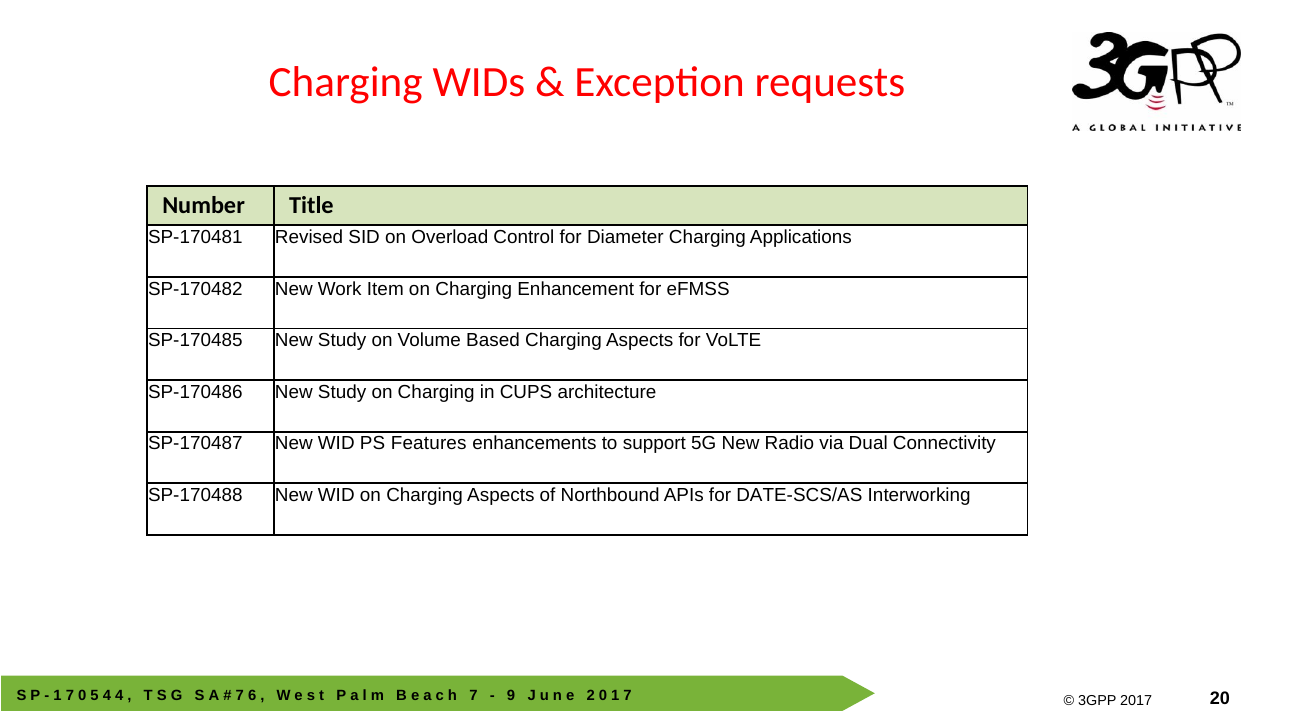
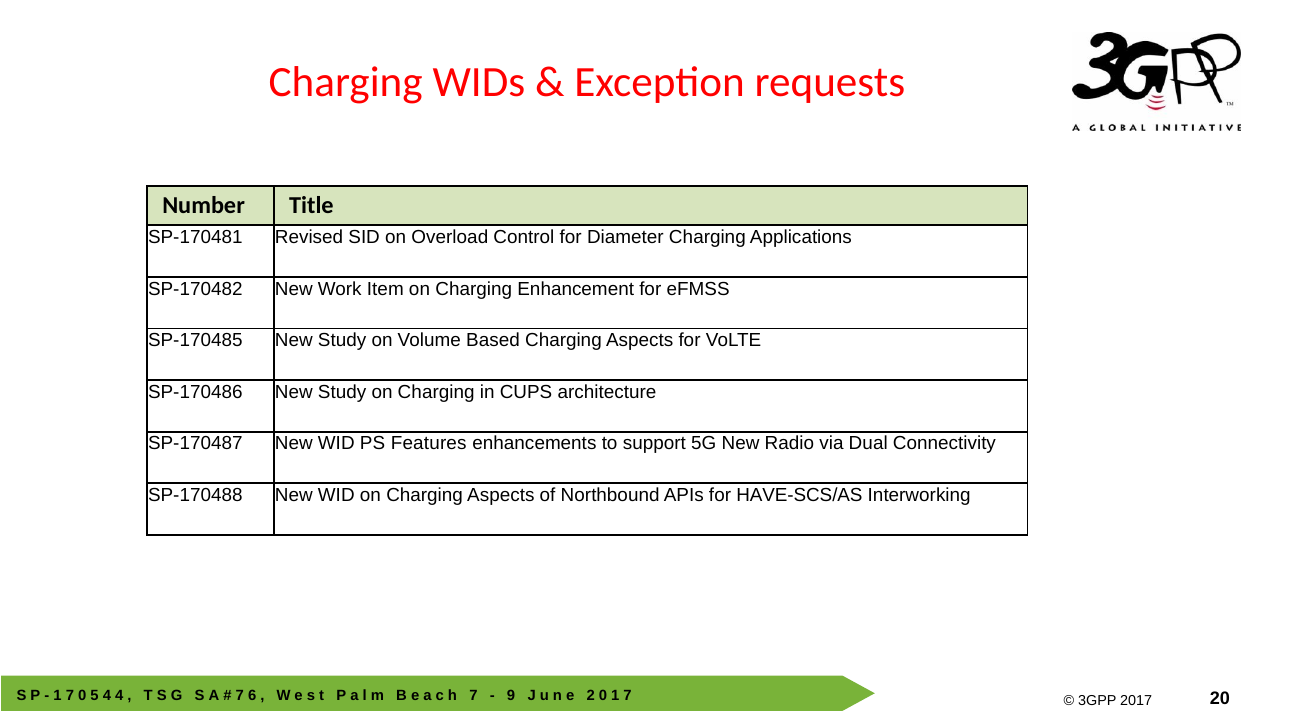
DATE-SCS/AS: DATE-SCS/AS -> HAVE-SCS/AS
